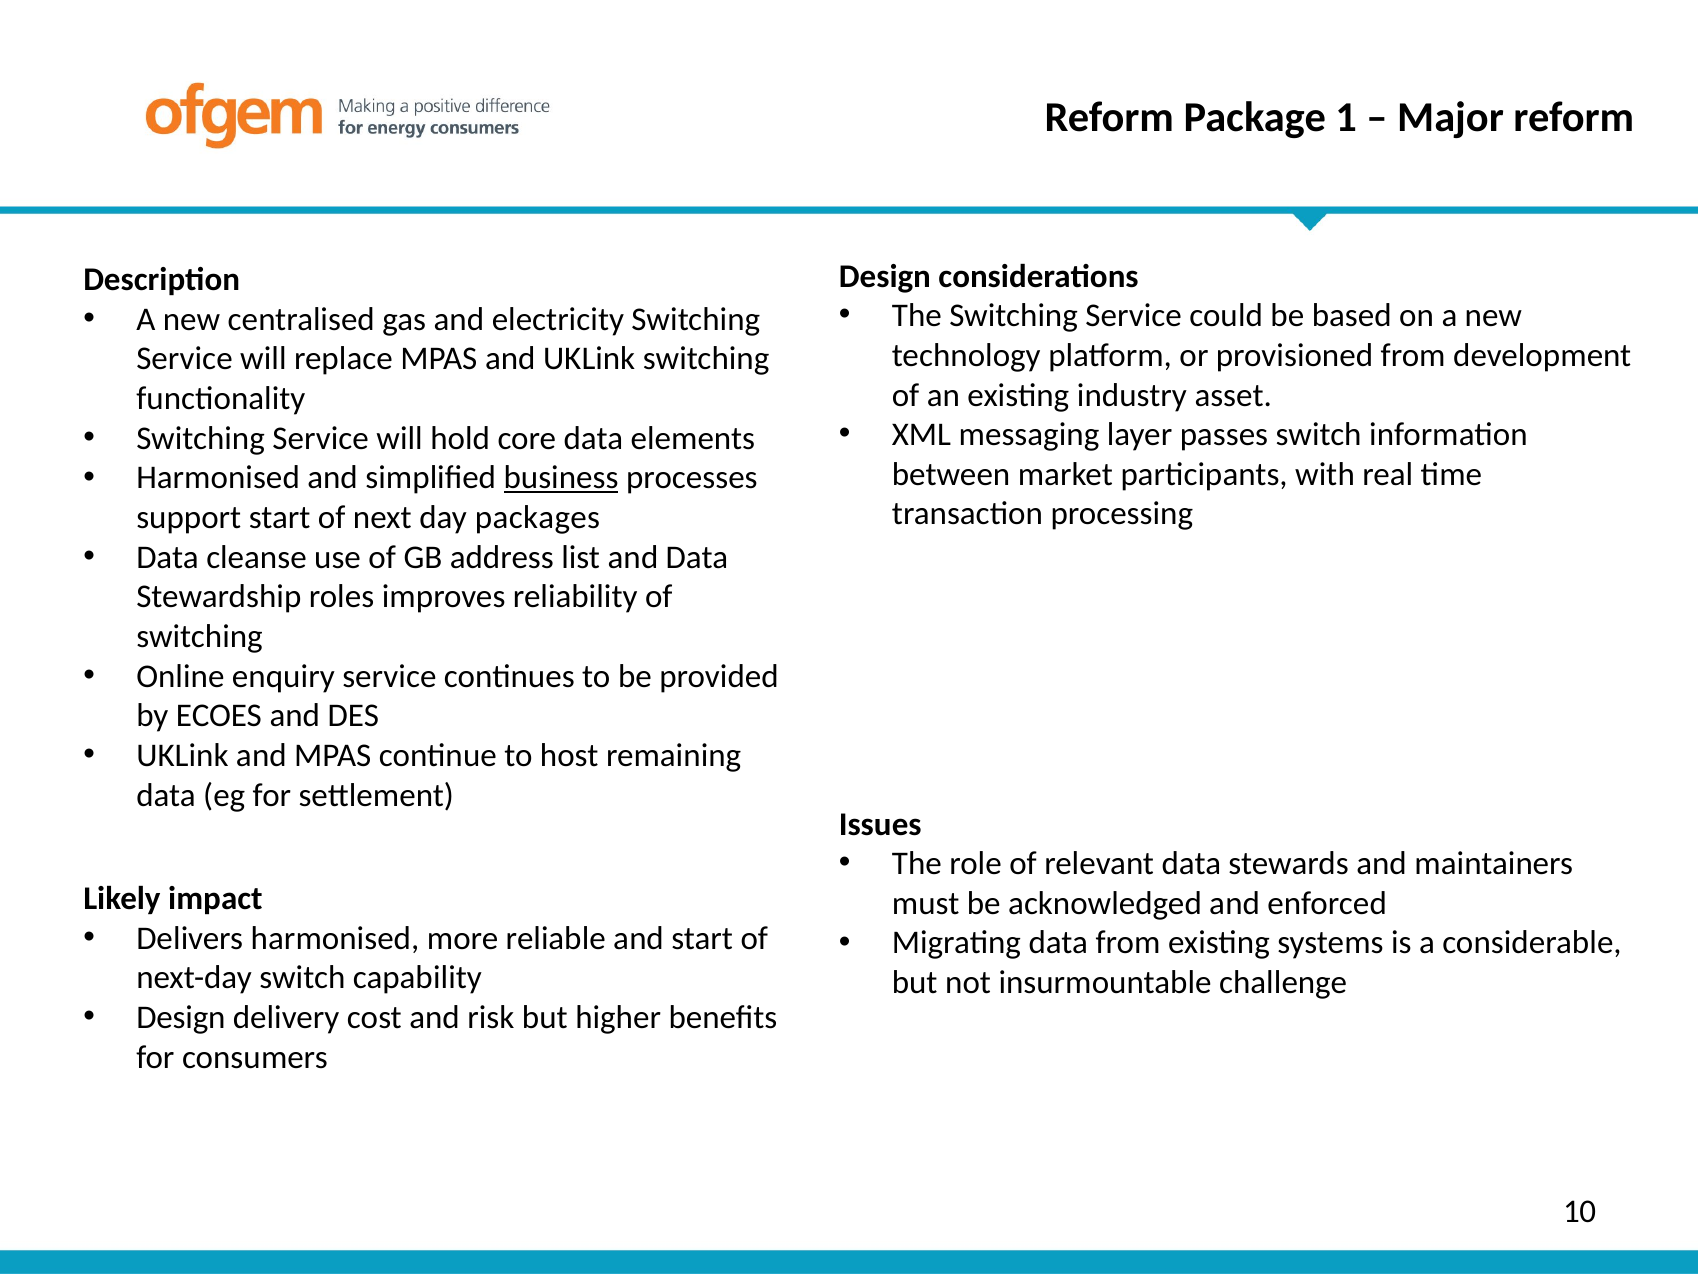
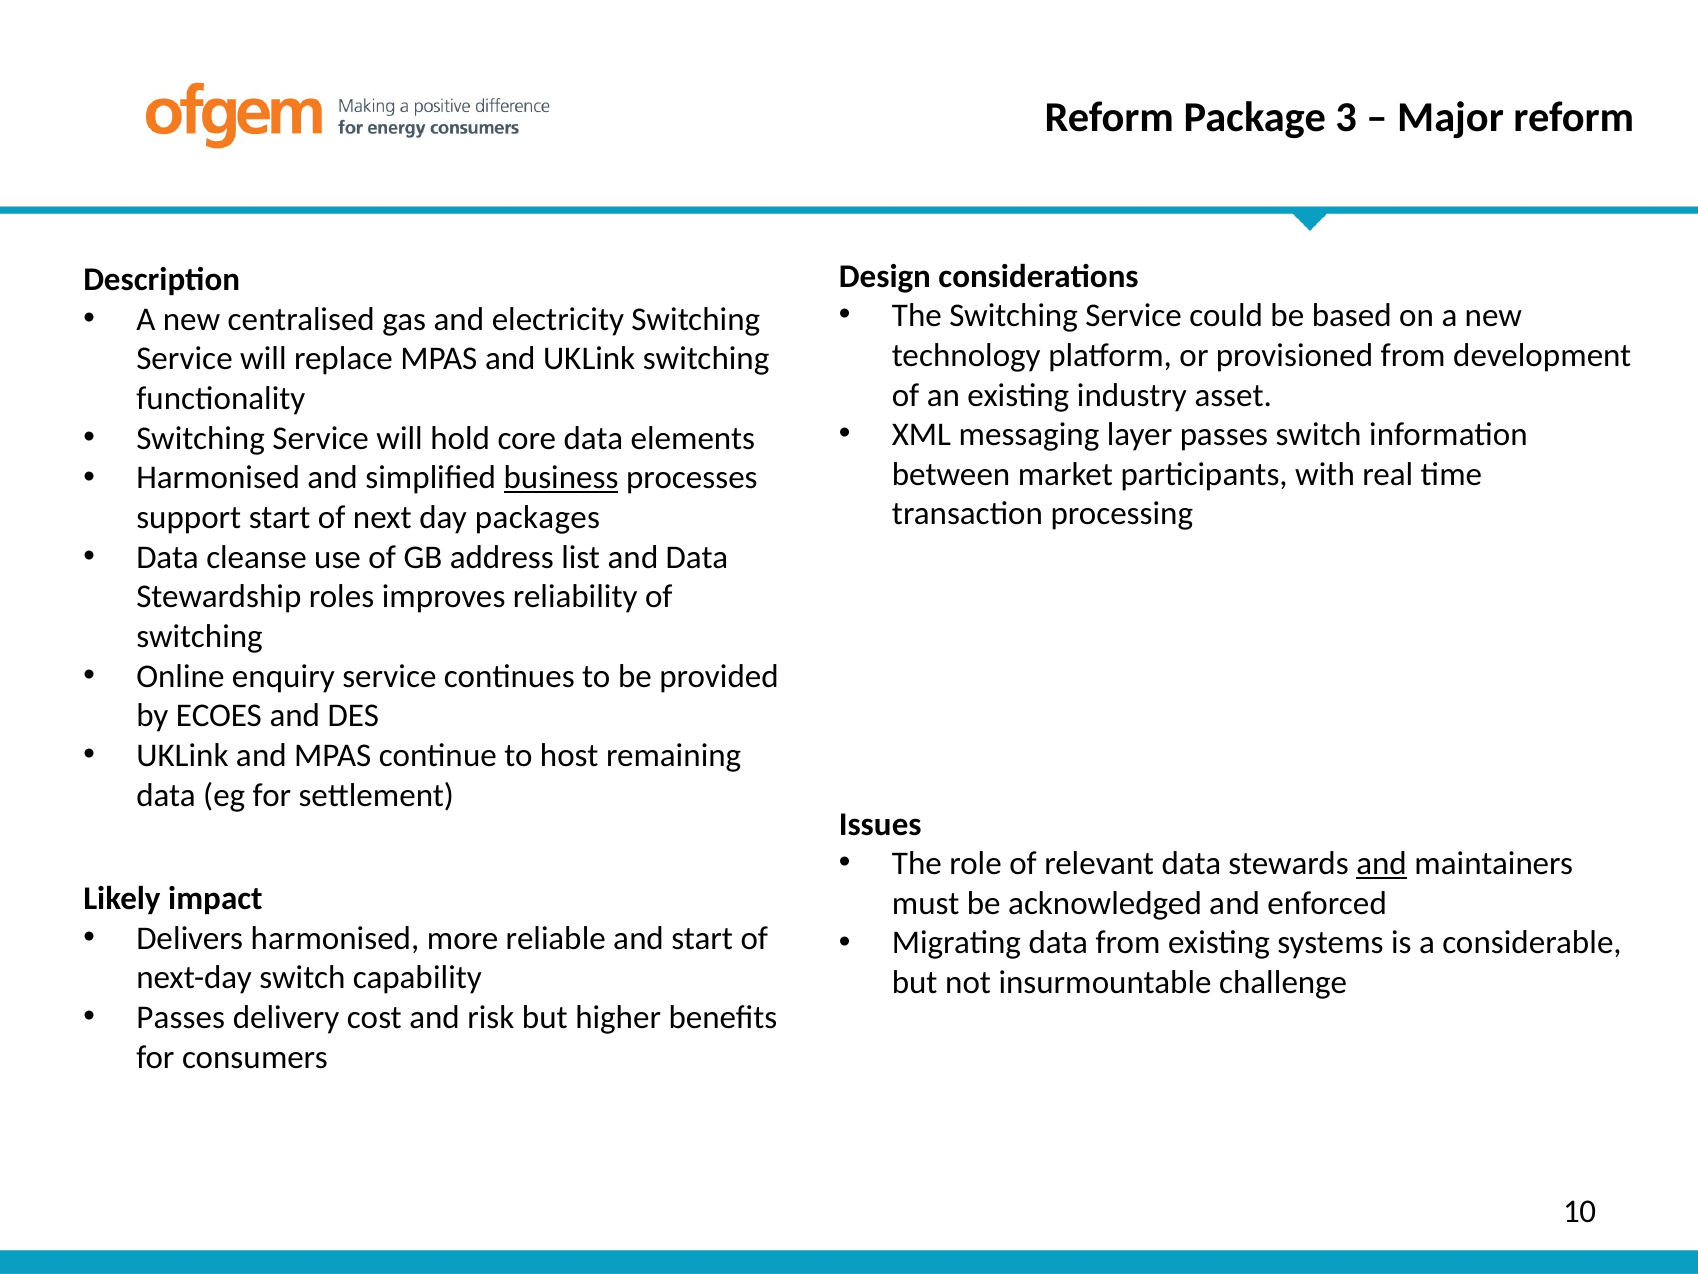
1: 1 -> 3
and at (1382, 863) underline: none -> present
Design at (181, 1017): Design -> Passes
